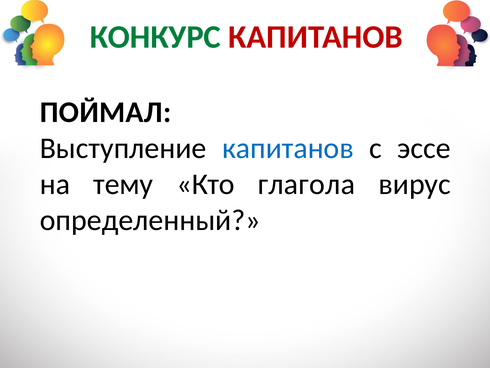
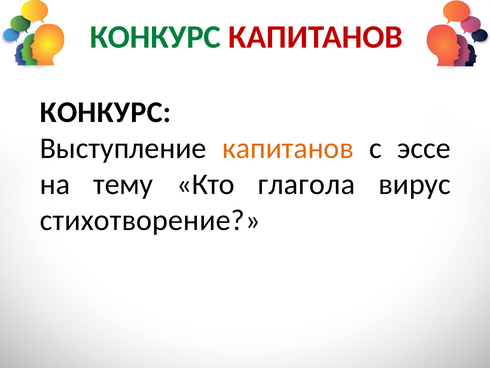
ПОЙМАЛ at (106, 112): ПОЙМАЛ -> КОНКУРС
капитанов at (288, 148) colour: blue -> orange
определенный: определенный -> стихотворение
